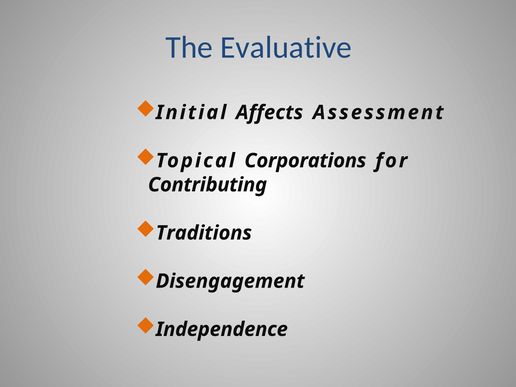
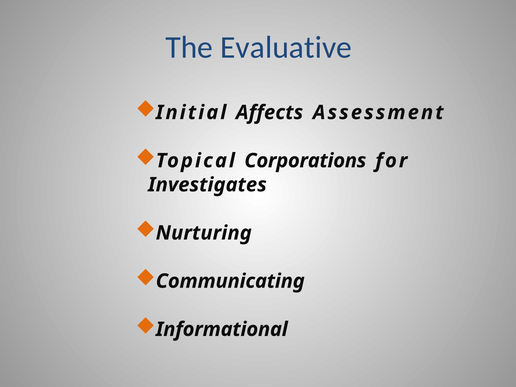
Contributing: Contributing -> Investigates
Traditions: Traditions -> Nurturing
Disengagement: Disengagement -> Communicating
Independence: Independence -> Informational
